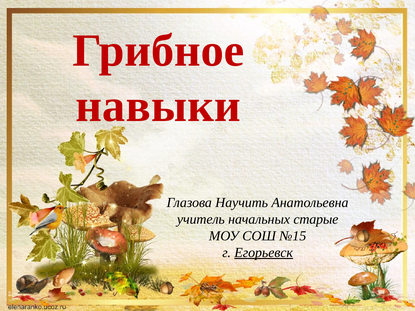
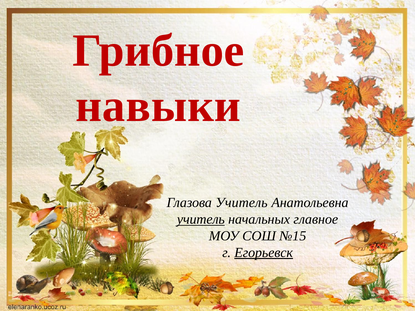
Глазова Научить: Научить -> Учитель
учитель at (201, 220) underline: none -> present
старые: старые -> главное
